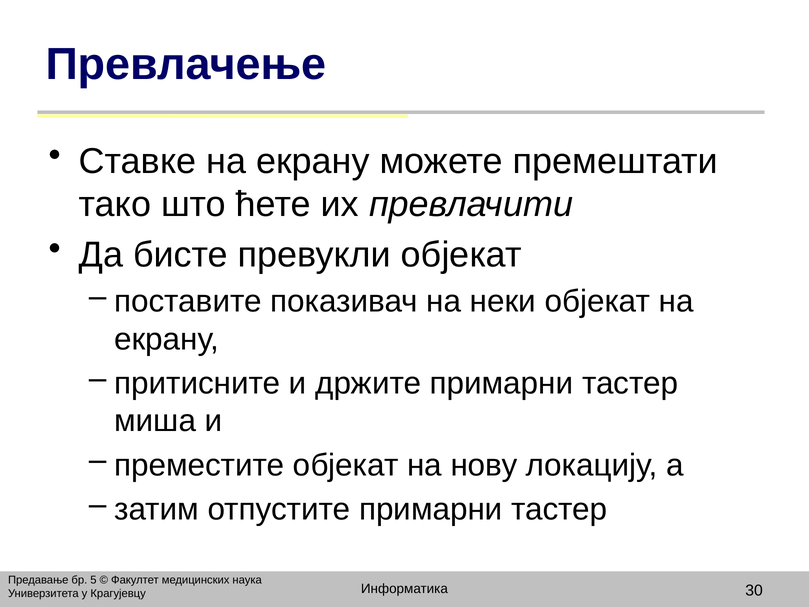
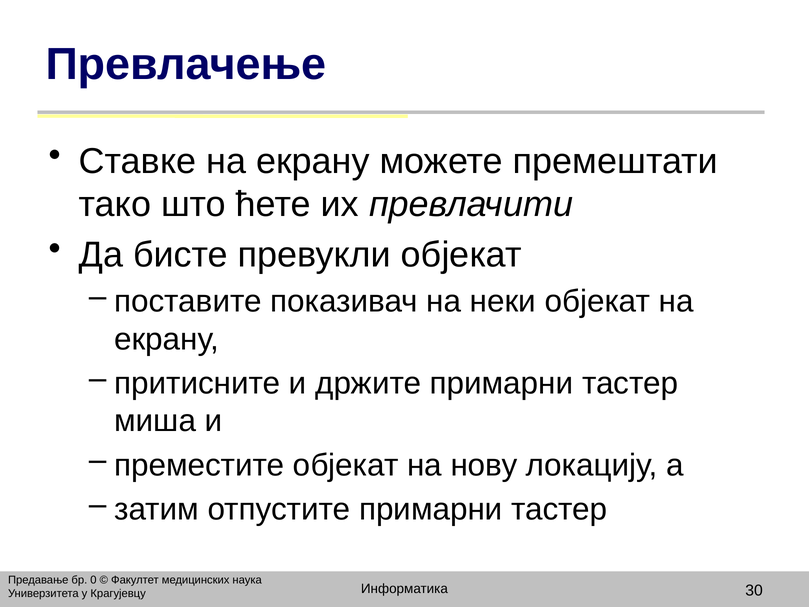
5: 5 -> 0
